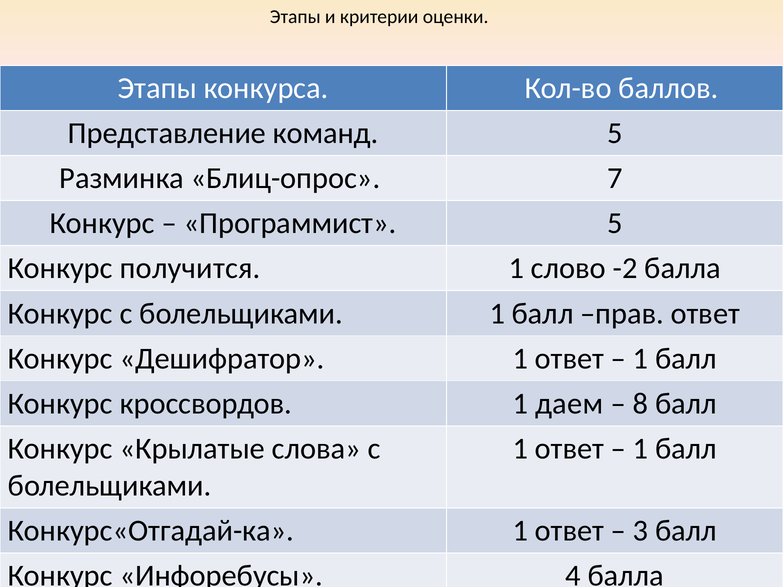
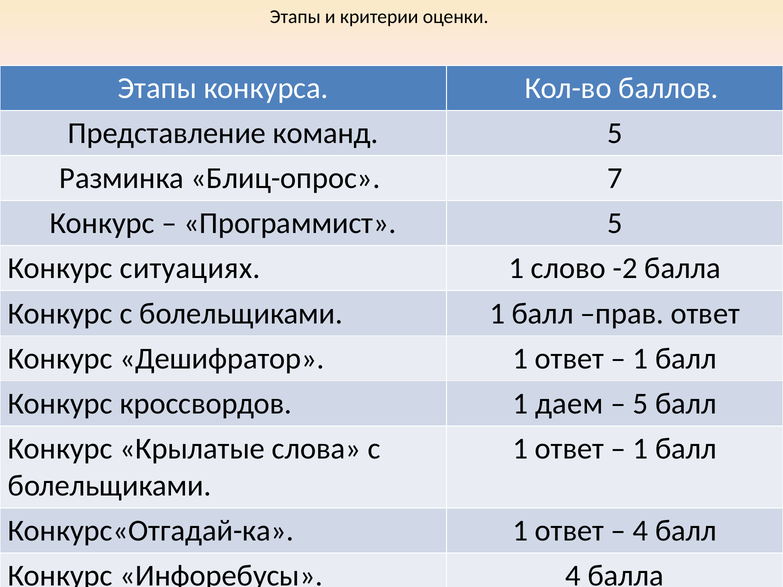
получится: получится -> ситуациях
8 at (640, 404): 8 -> 5
3 at (640, 531): 3 -> 4
